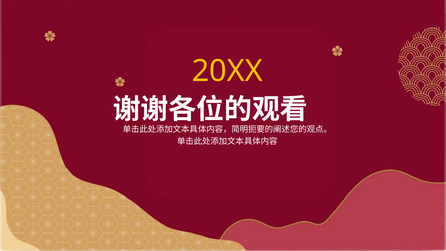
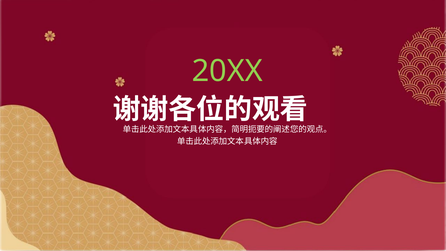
20XX colour: yellow -> light green
